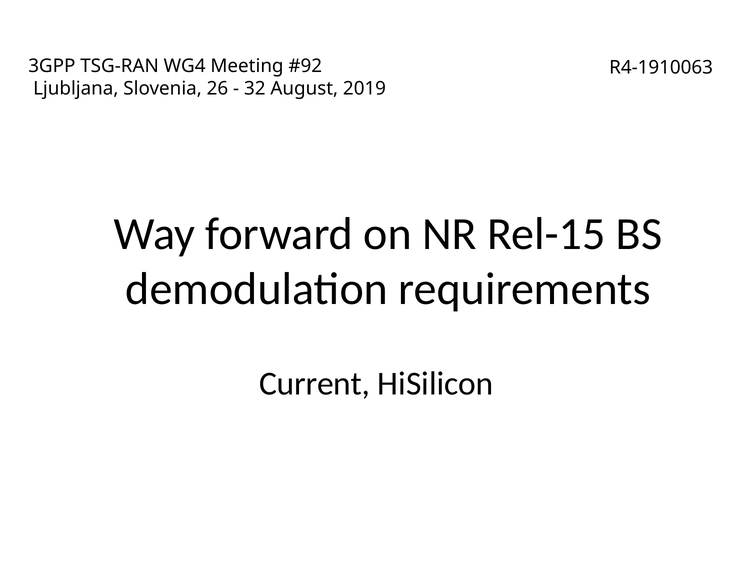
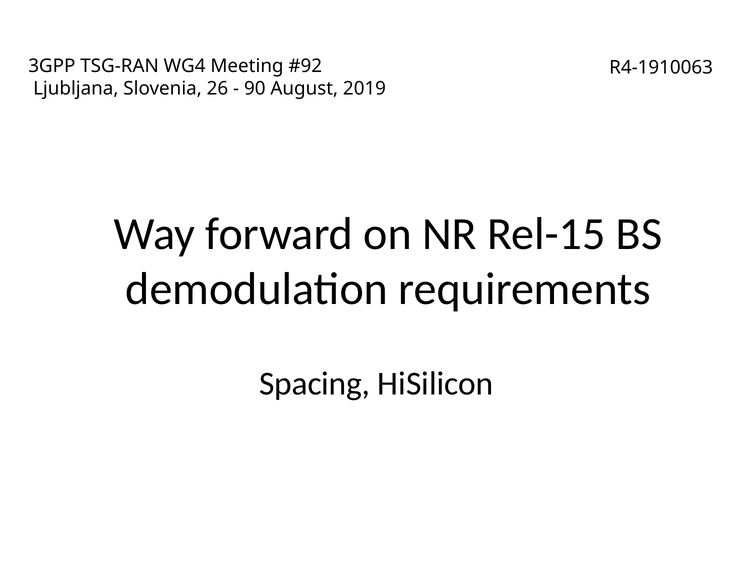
32: 32 -> 90
Current: Current -> Spacing
